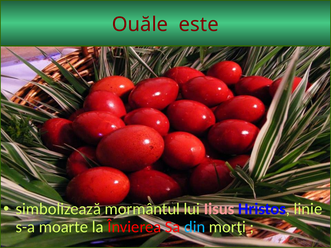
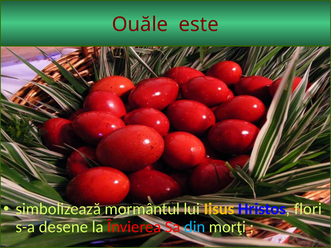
Iisus colour: pink -> yellow
linie: linie -> flori
moarte: moarte -> desene
